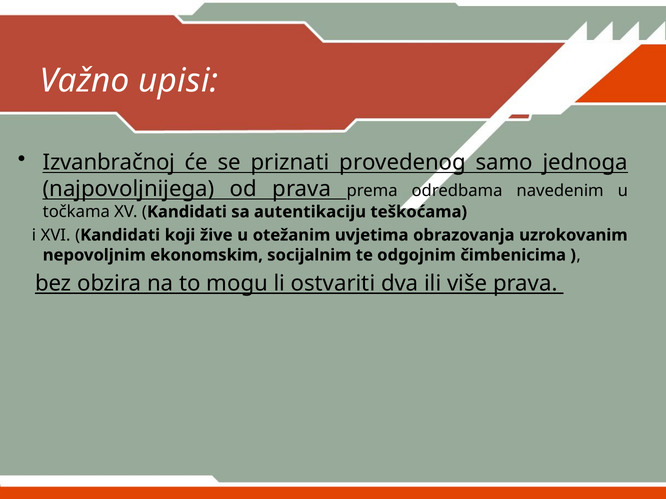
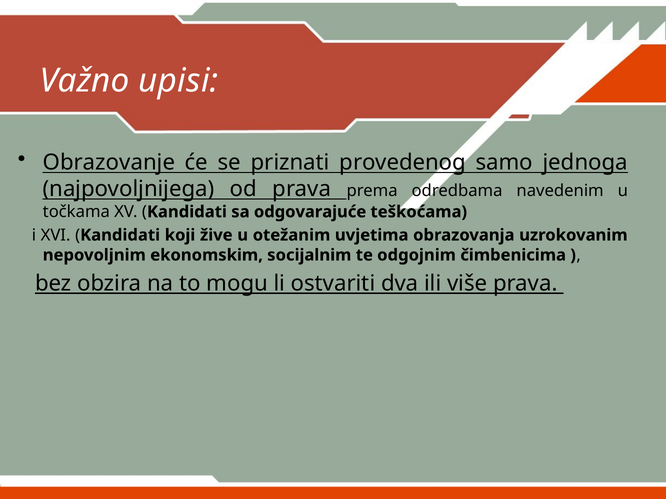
Izvanbračnoj: Izvanbračnoj -> Obrazovanje
autentikaciju: autentikaciju -> odgovarajuće
